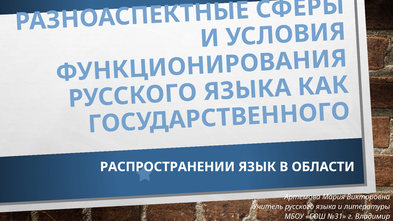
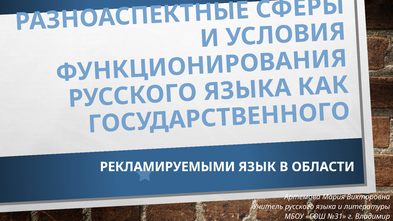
РАСПРОСТРАНЕНИИ: РАСПРОСТРАНЕНИИ -> РЕКЛАМИРУЕМЫМИ
